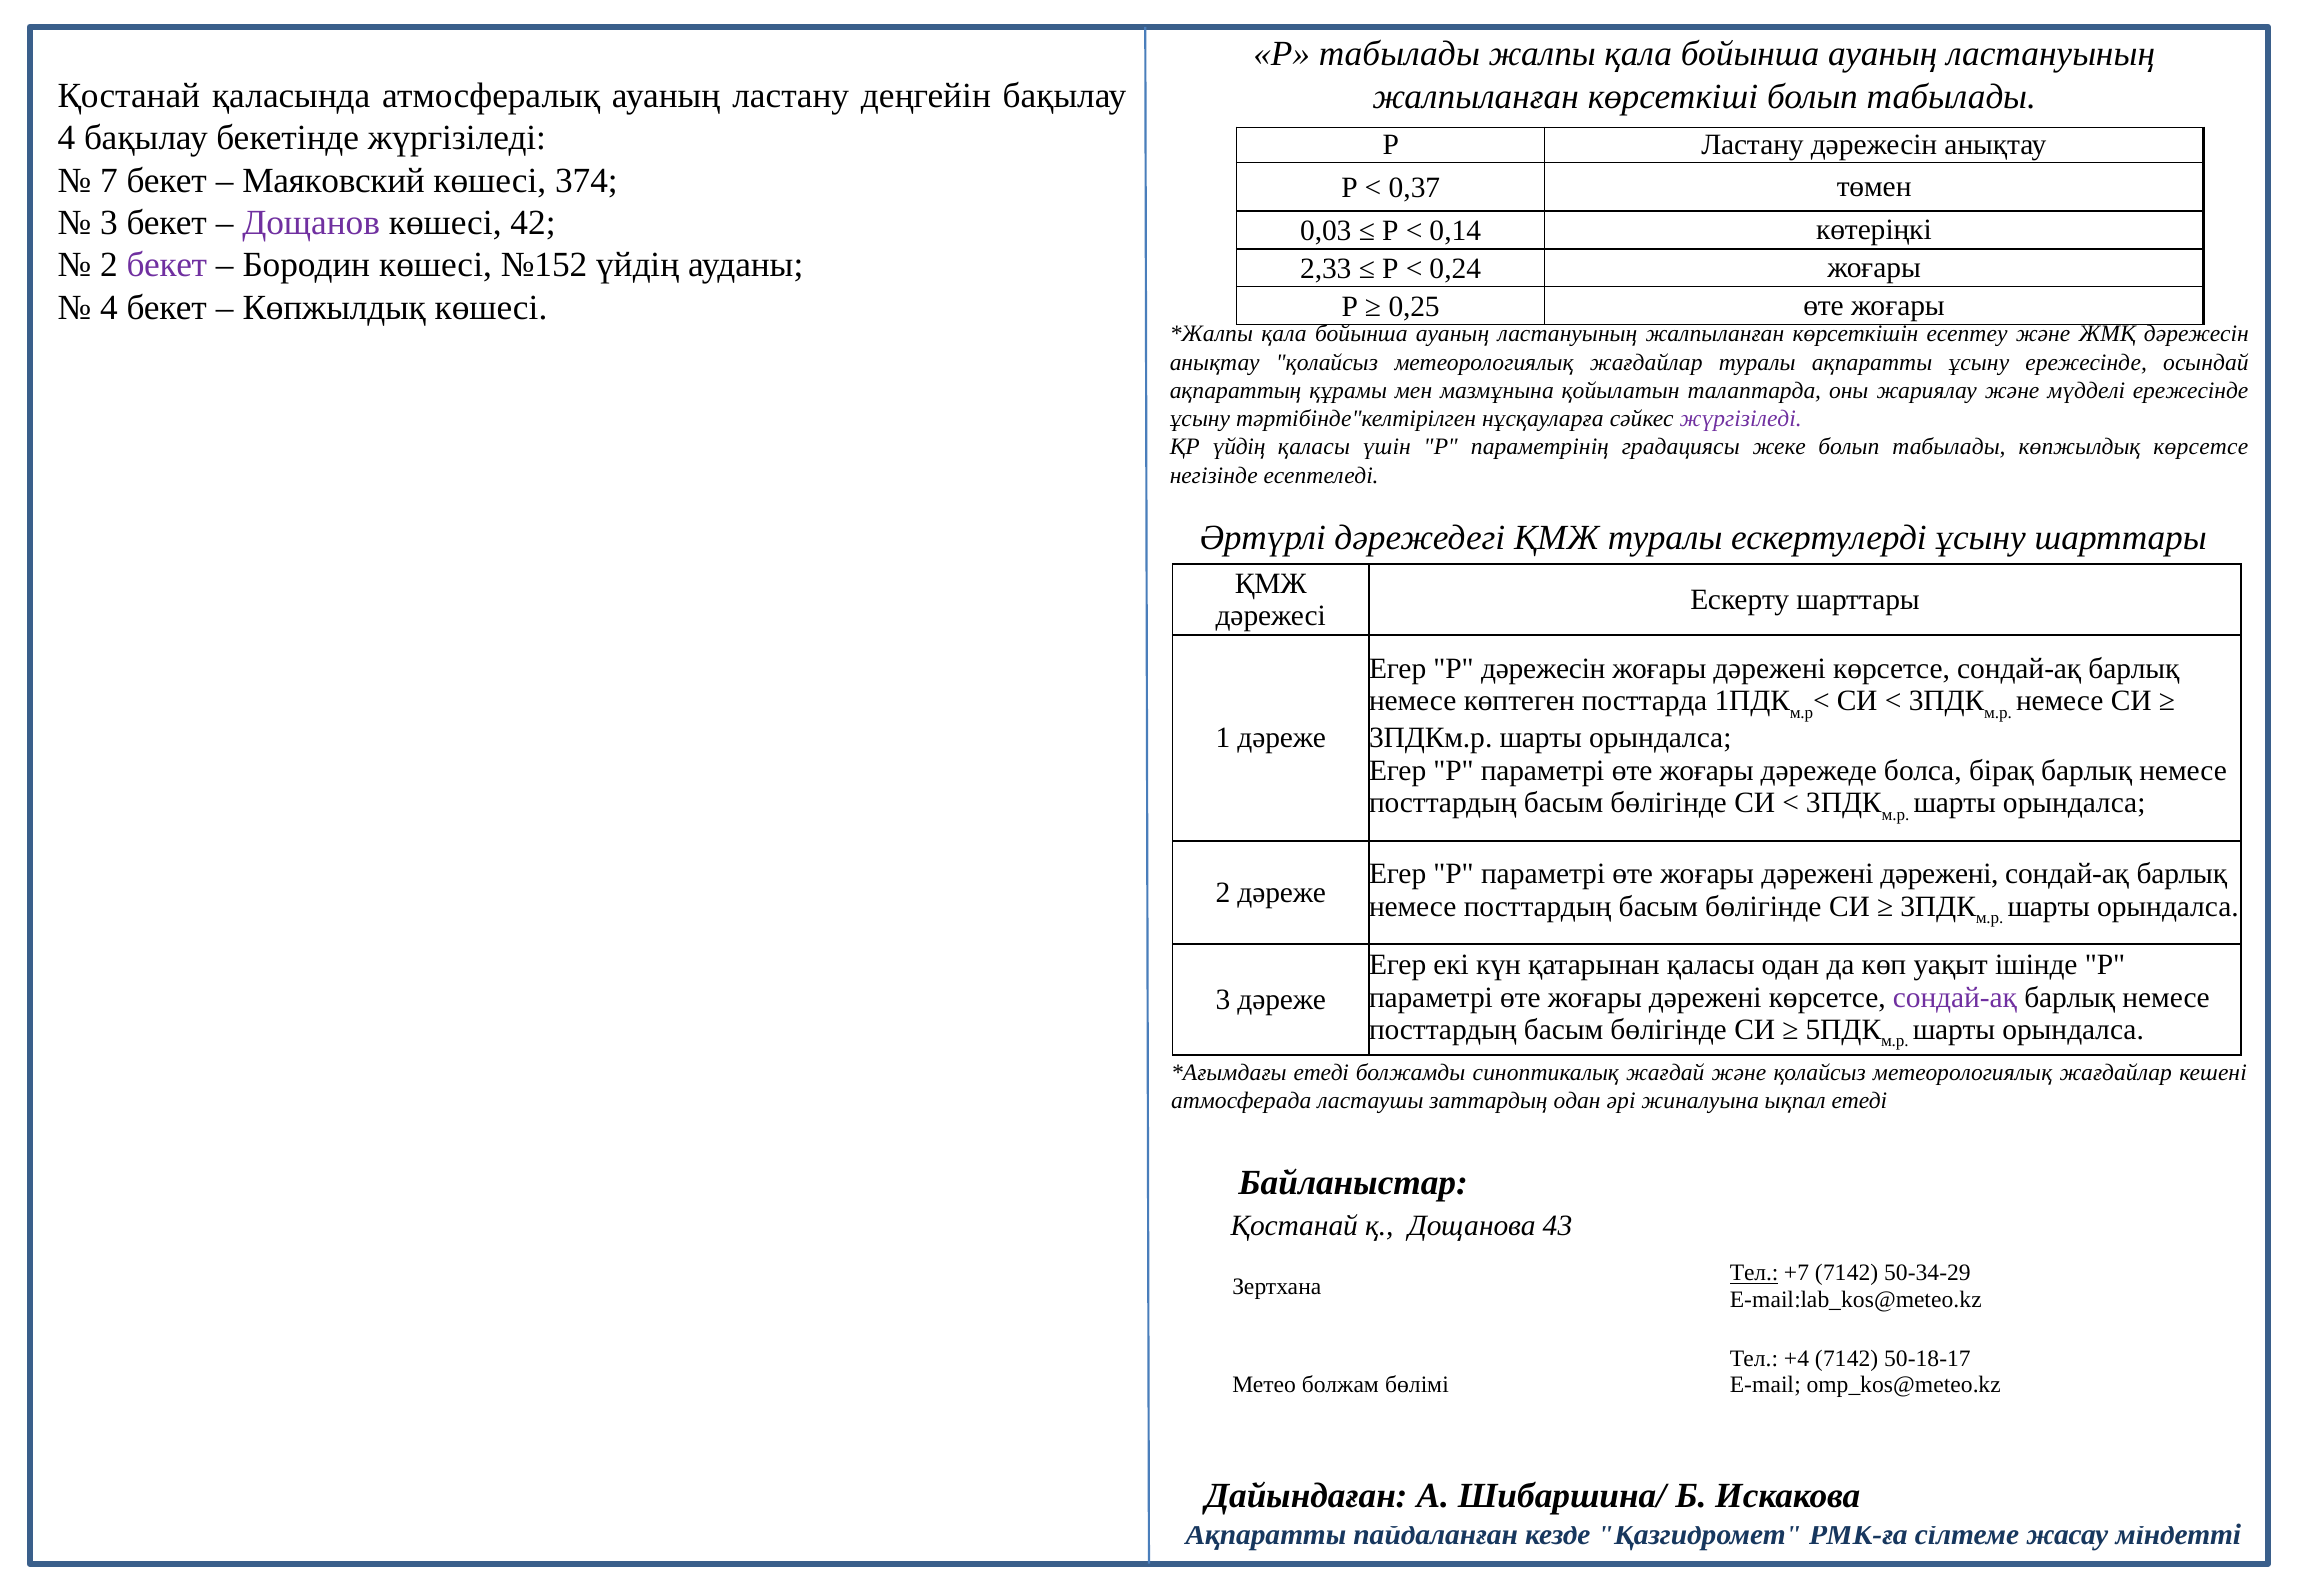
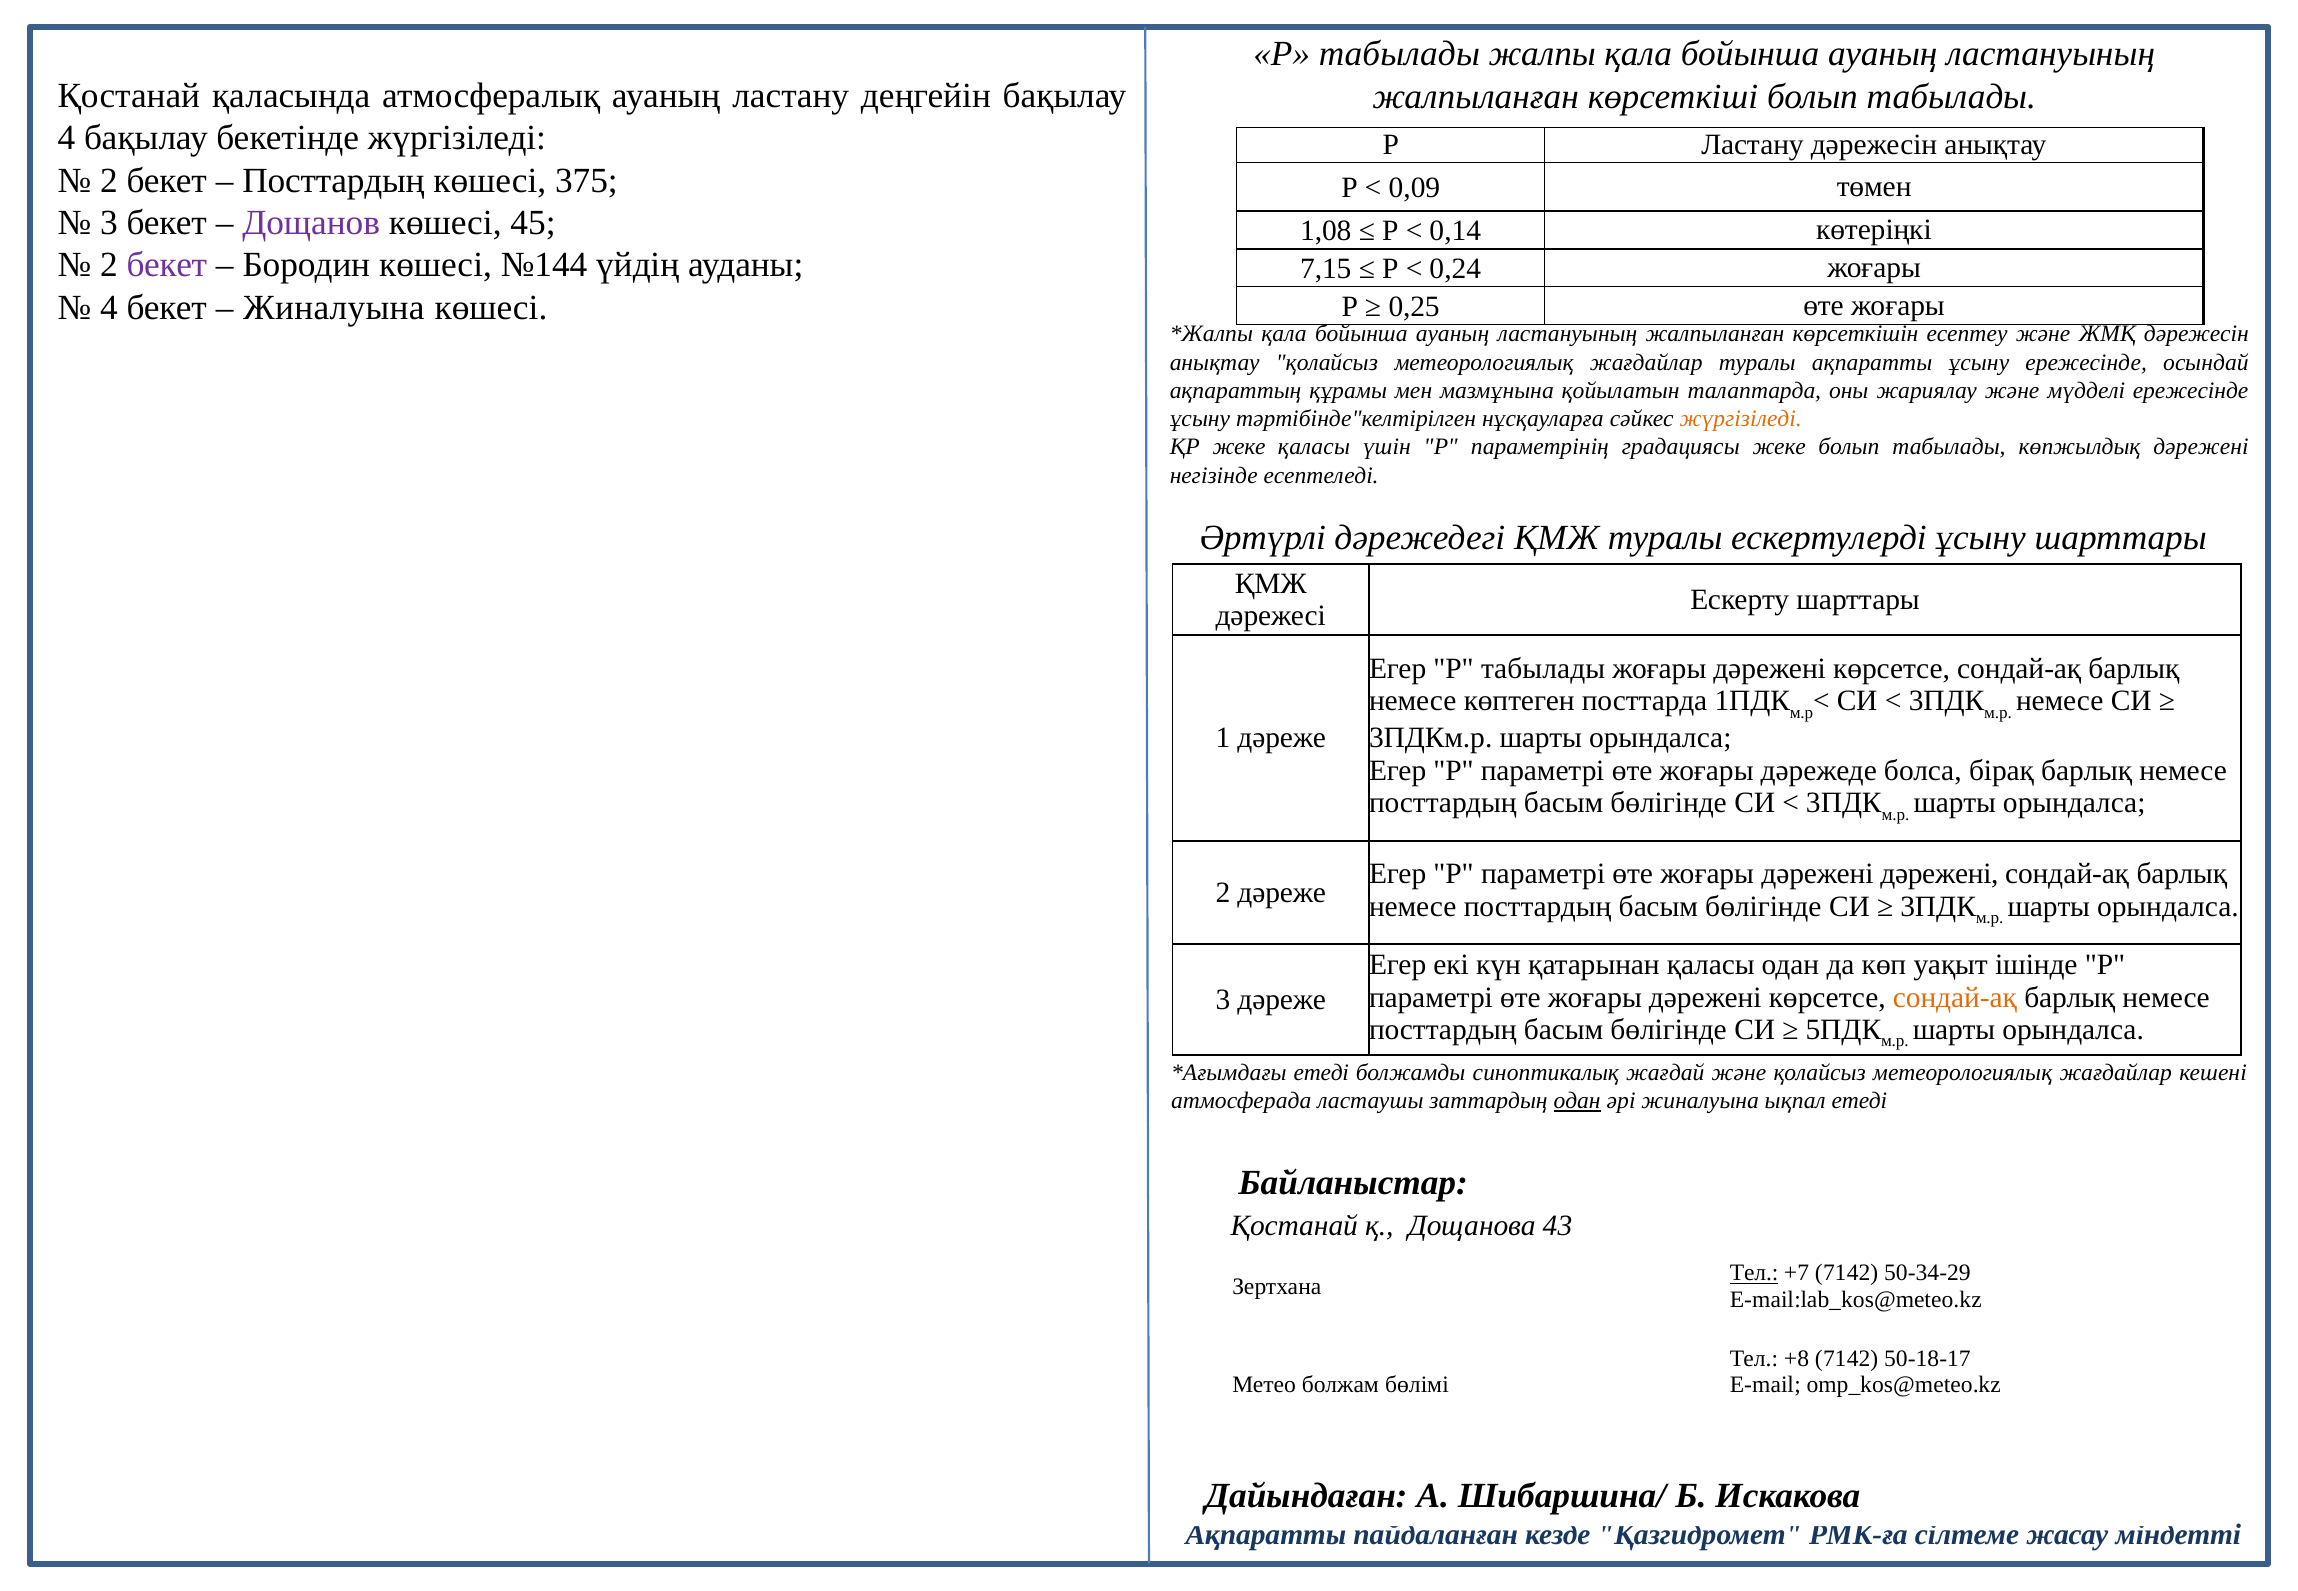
7 at (109, 180): 7 -> 2
Маяковский at (334, 180): Маяковский -> Посттардың
374: 374 -> 375
0,37: 0,37 -> 0,09
42: 42 -> 45
0,03: 0,03 -> 1,08
№152: №152 -> №144
2,33: 2,33 -> 7,15
Көпжылдық at (334, 308): Көпжылдық -> Жиналуына
жүргізіледі at (1741, 419) colour: purple -> orange
ҚР үйдің: үйдің -> жеке
көпжылдық көрсетсе: көрсетсе -> дәрежені
Егер Р дәрежесін: дәрежесін -> табылады
сондай-ақ at (1955, 997) colour: purple -> orange
одан at (1577, 1101) underline: none -> present
+4: +4 -> +8
